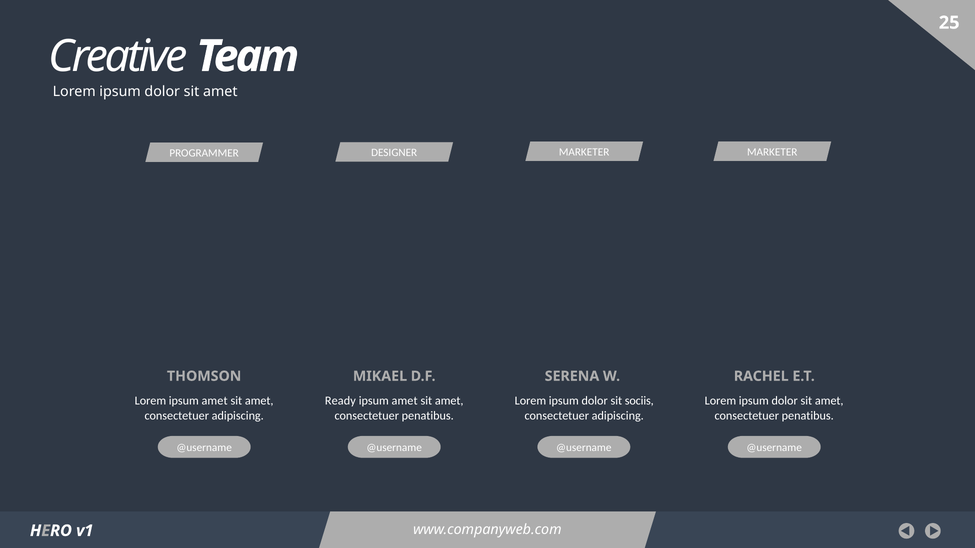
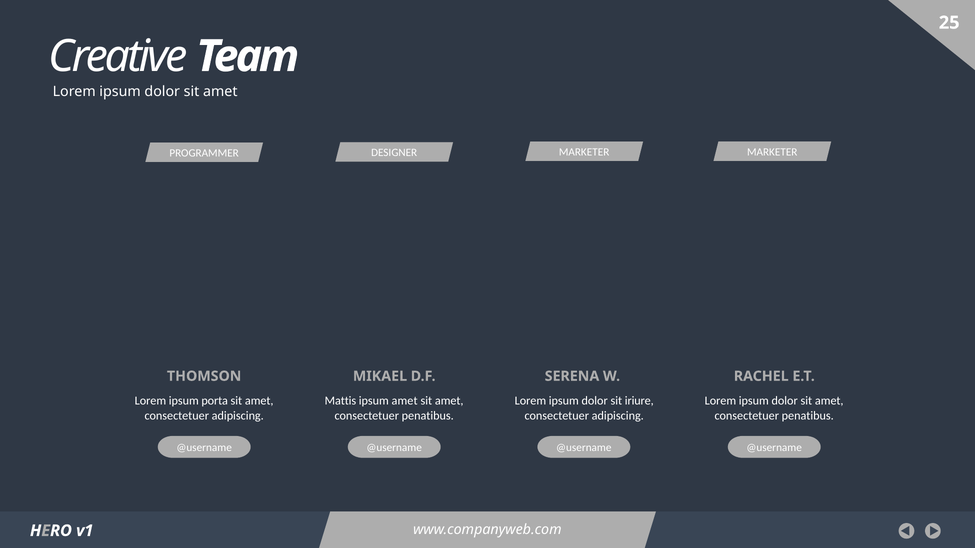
Lorem ipsum amet: amet -> porta
Ready: Ready -> Mattis
sociis: sociis -> iriure
